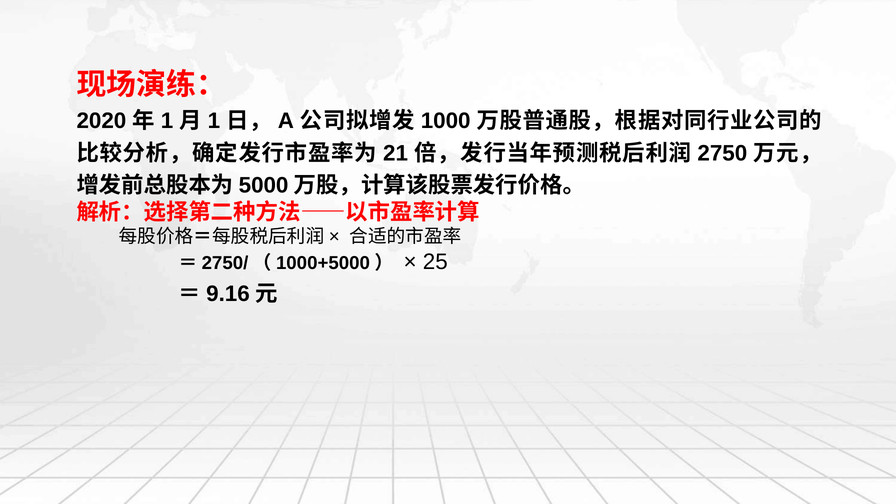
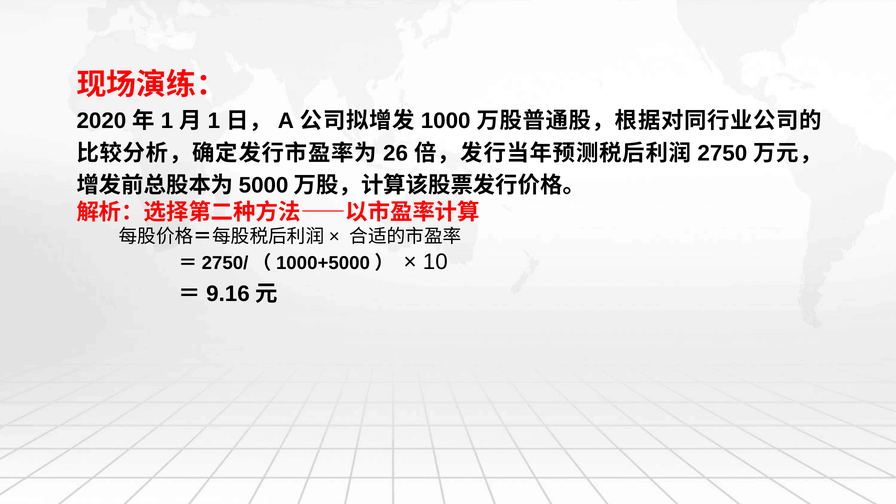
21: 21 -> 26
25: 25 -> 10
